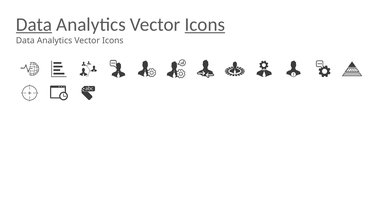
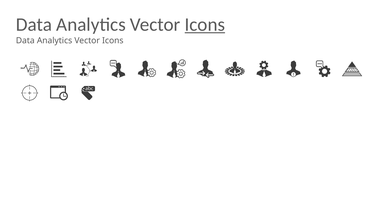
Data at (34, 24) underline: present -> none
